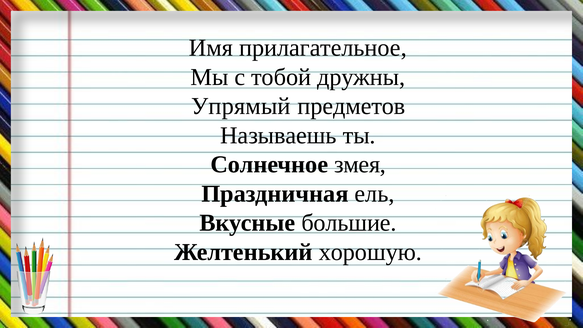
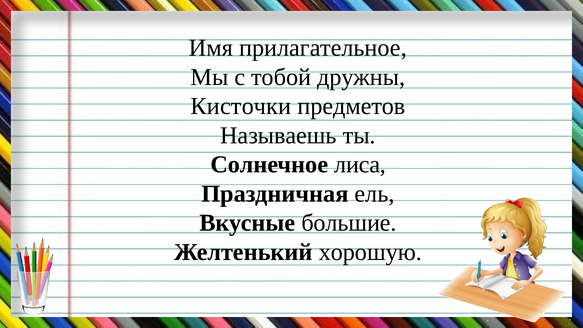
Упрямый: Упрямый -> Кисточки
змея: змея -> лиса
